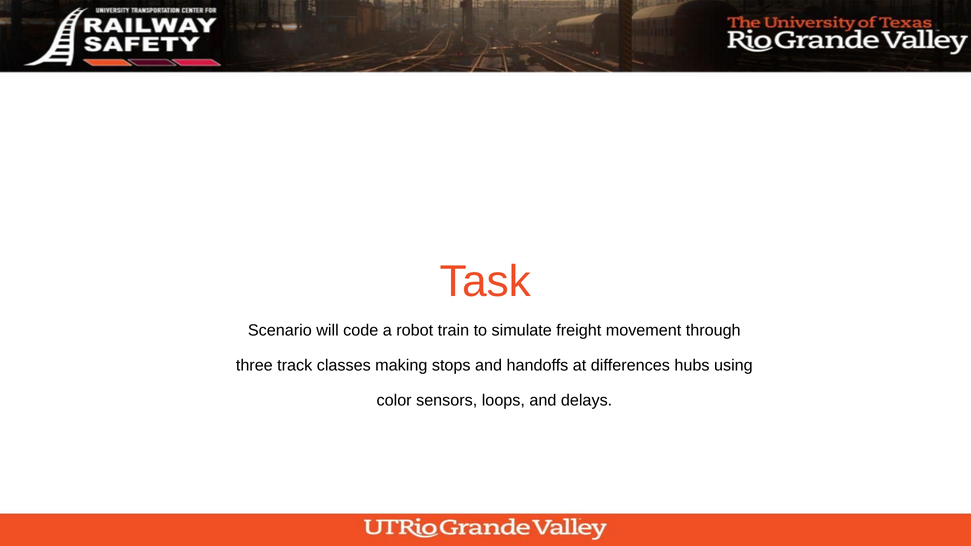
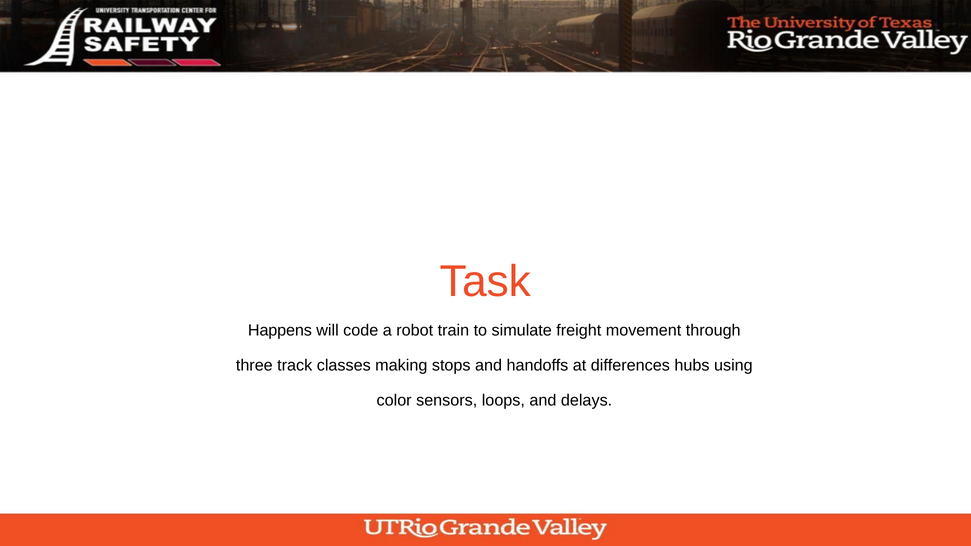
Scenario: Scenario -> Happens
